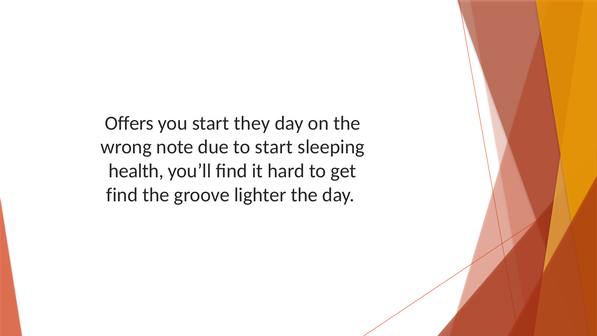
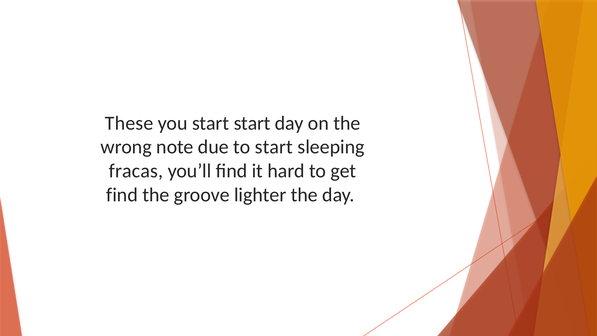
Offers: Offers -> These
start they: they -> start
health: health -> fracas
